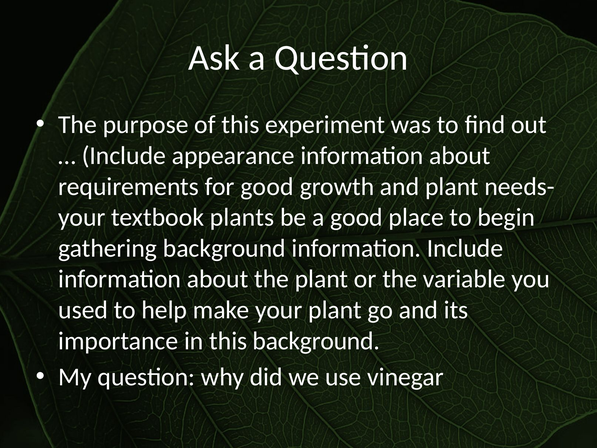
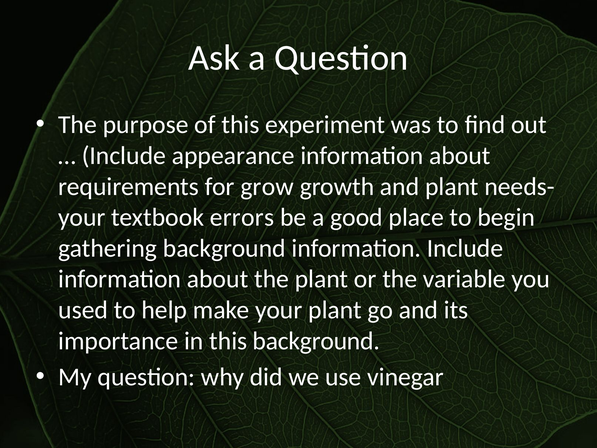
for good: good -> grow
plants: plants -> errors
